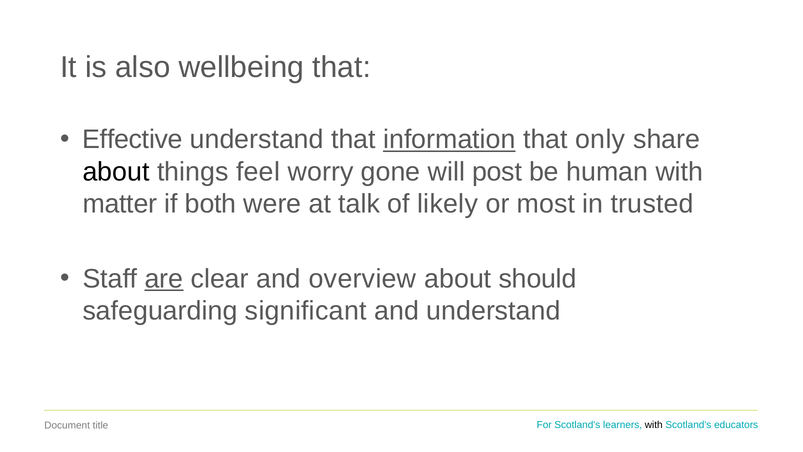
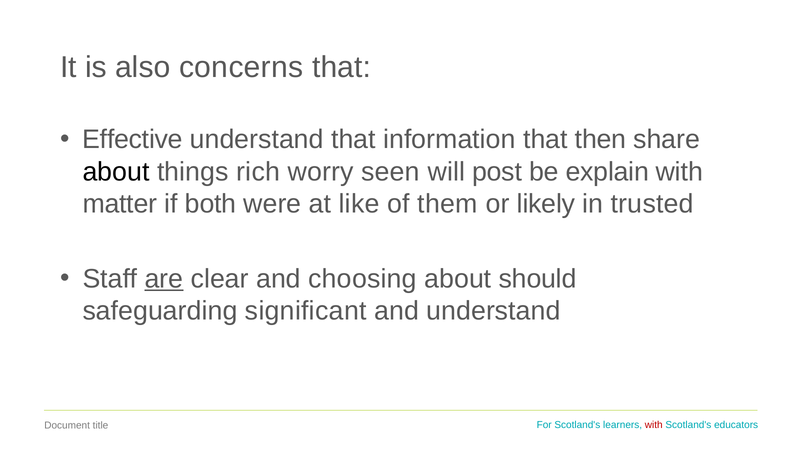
wellbeing: wellbeing -> concerns
information underline: present -> none
only: only -> then
feel: feel -> rich
gone: gone -> seen
human: human -> explain
talk: talk -> like
likely: likely -> them
most: most -> likely
overview: overview -> choosing
with at (654, 425) colour: black -> red
